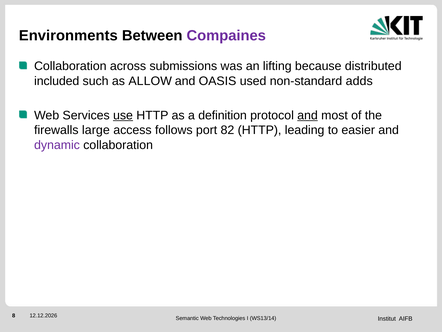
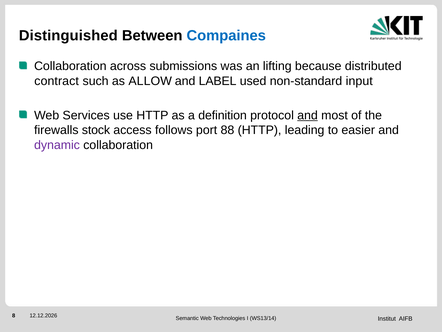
Environments: Environments -> Distinguished
Compaines colour: purple -> blue
included: included -> contract
OASIS: OASIS -> LABEL
adds: adds -> input
use underline: present -> none
large: large -> stock
82: 82 -> 88
